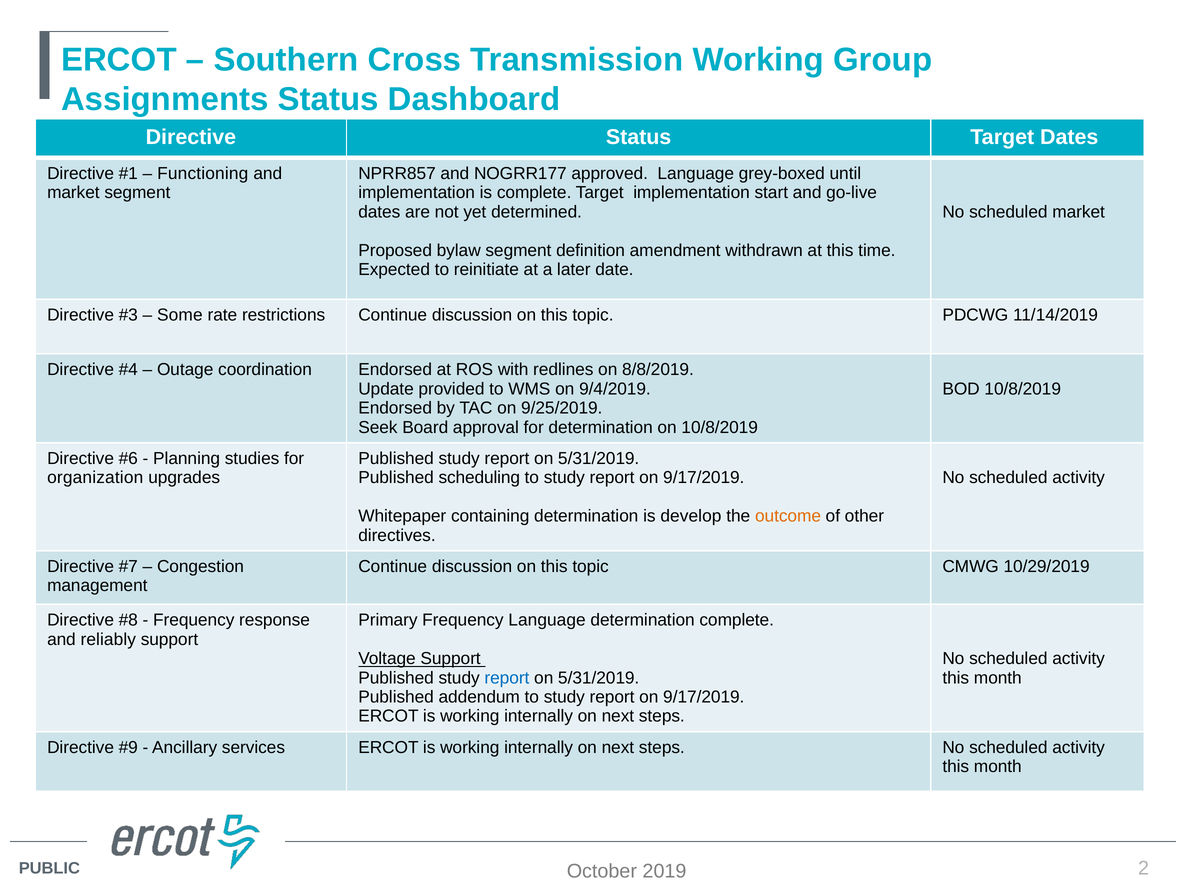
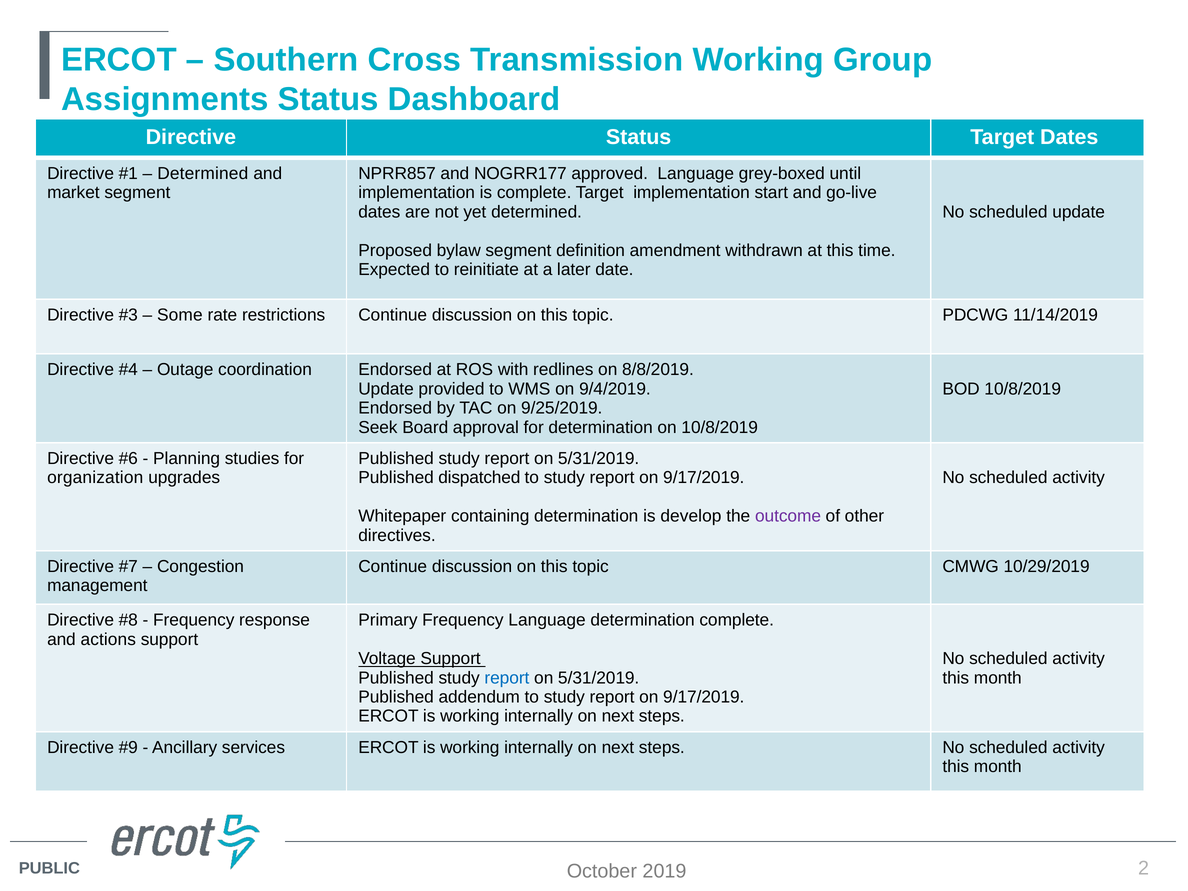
Functioning at (203, 174): Functioning -> Determined
scheduled market: market -> update
scheduling: scheduling -> dispatched
outcome colour: orange -> purple
reliably: reliably -> actions
